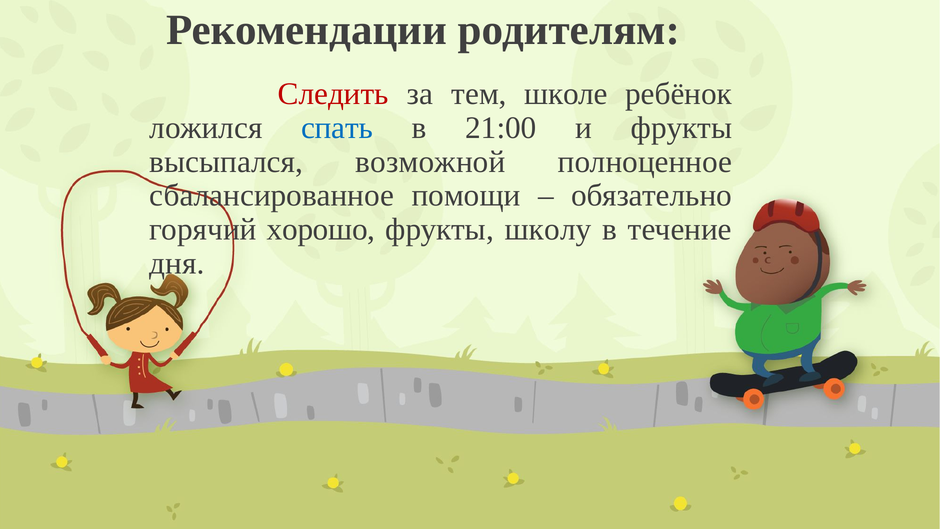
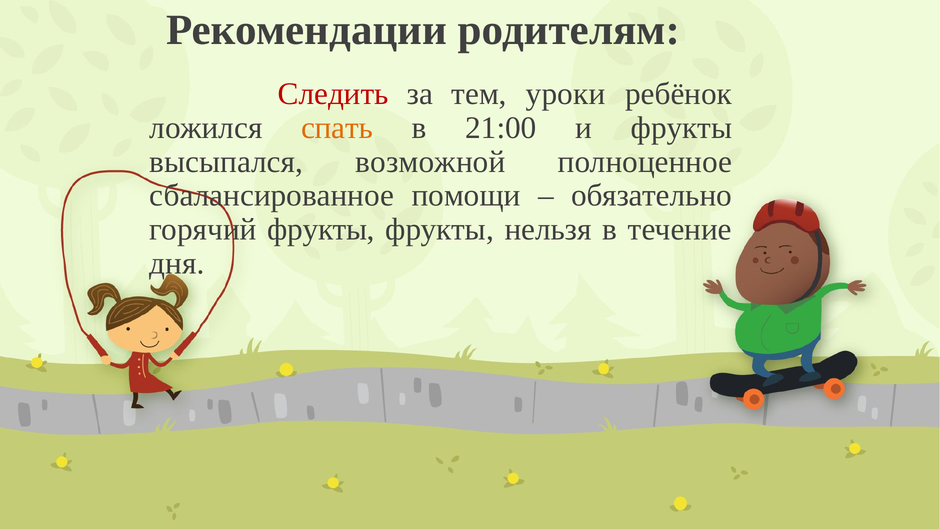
школе: школе -> уроки
спать colour: blue -> orange
горячий хорошо: хорошо -> фрукты
школу: школу -> нельзя
